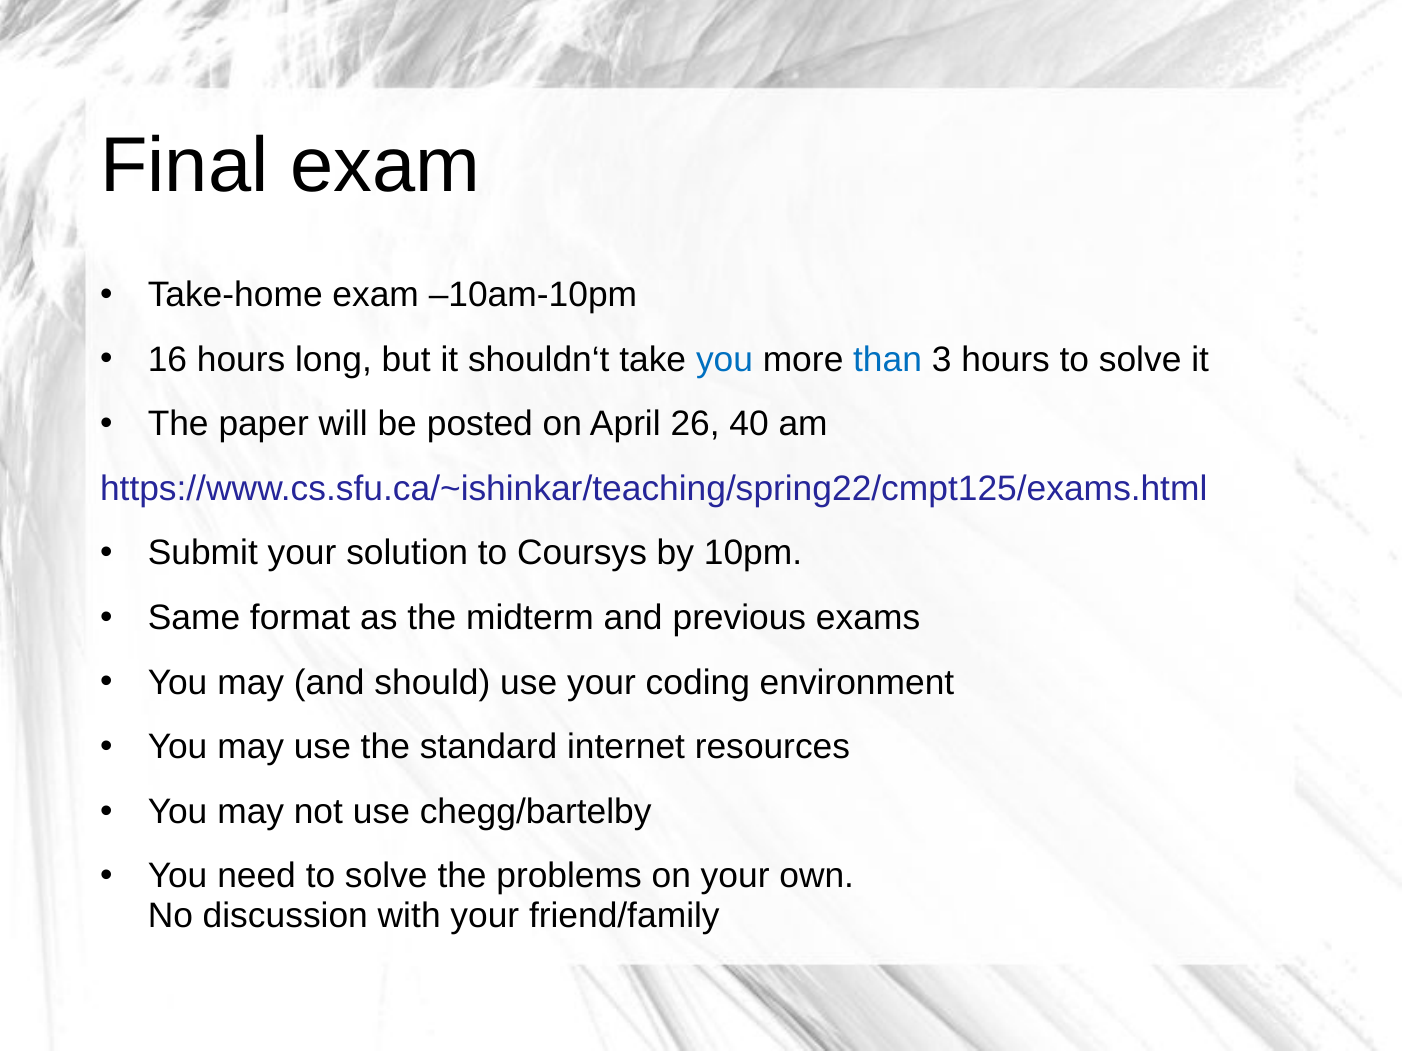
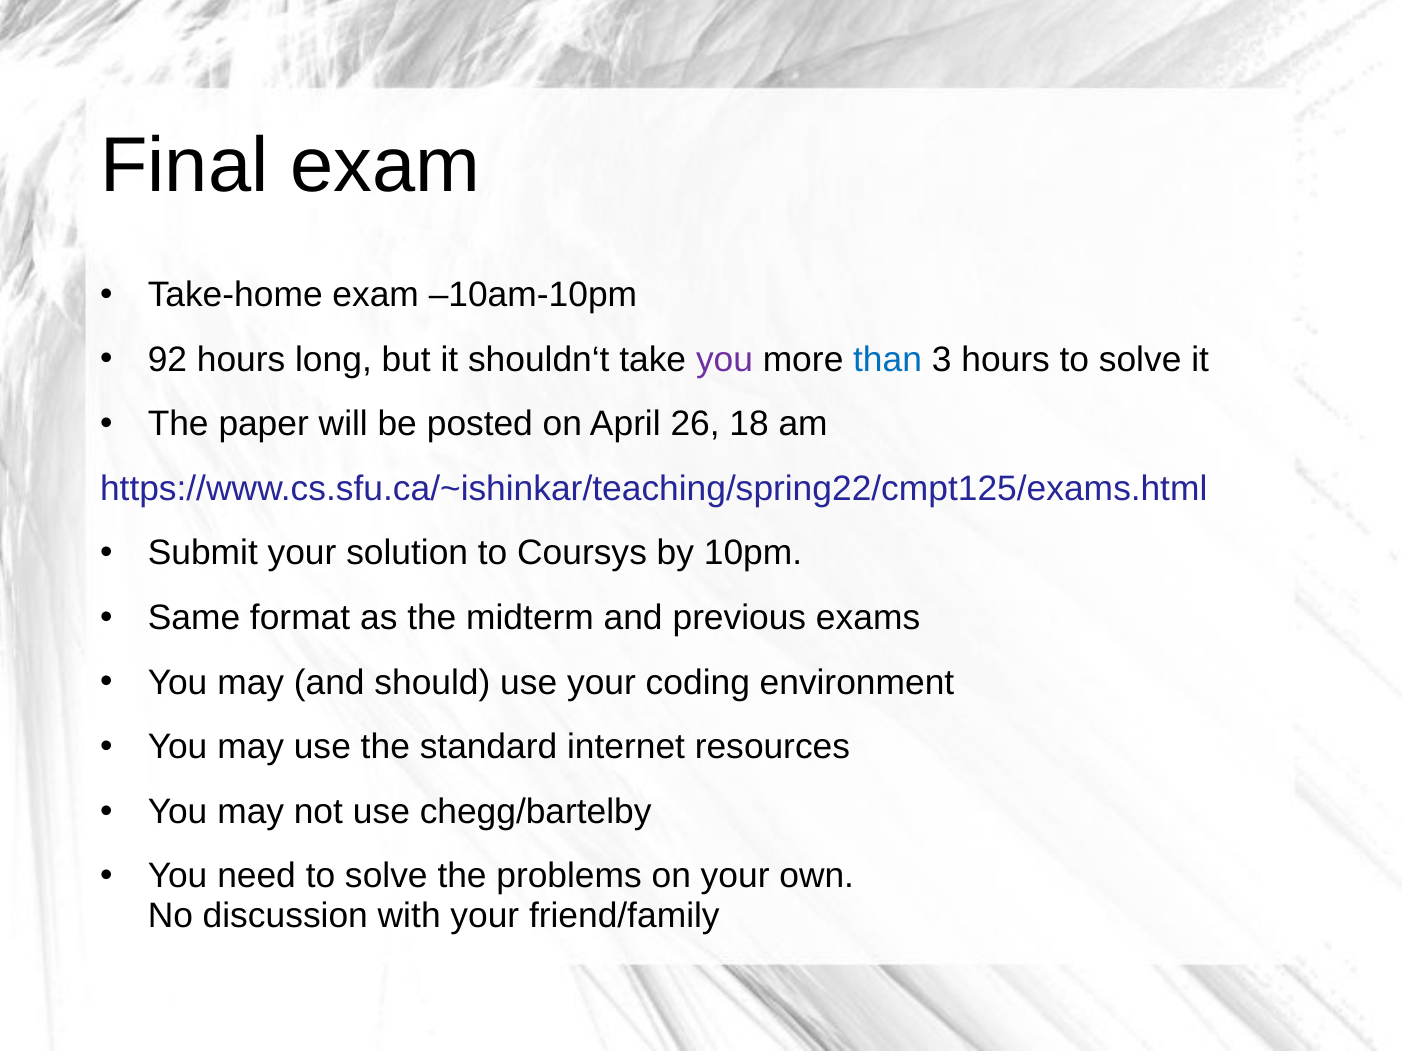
16: 16 -> 92
you at (725, 359) colour: blue -> purple
40: 40 -> 18
